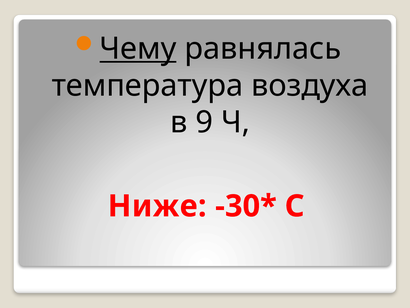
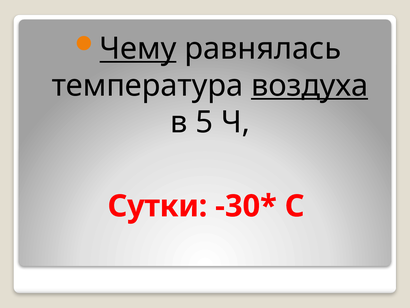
воздуха underline: none -> present
9: 9 -> 5
Ниже: Ниже -> Сутки
